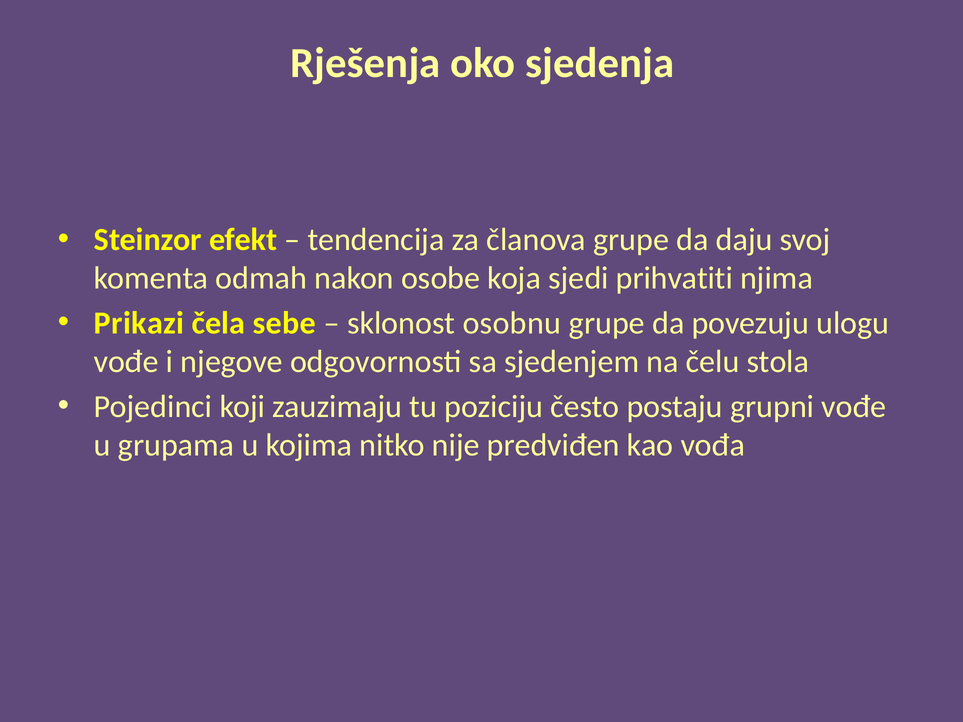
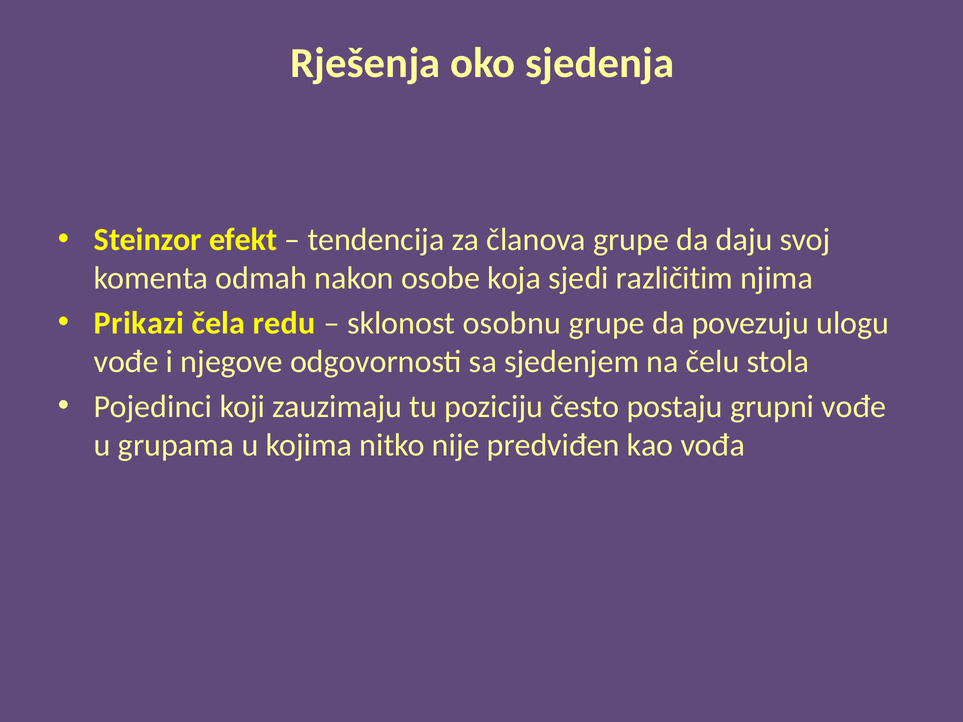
prihvatiti: prihvatiti -> različitim
sebe: sebe -> redu
